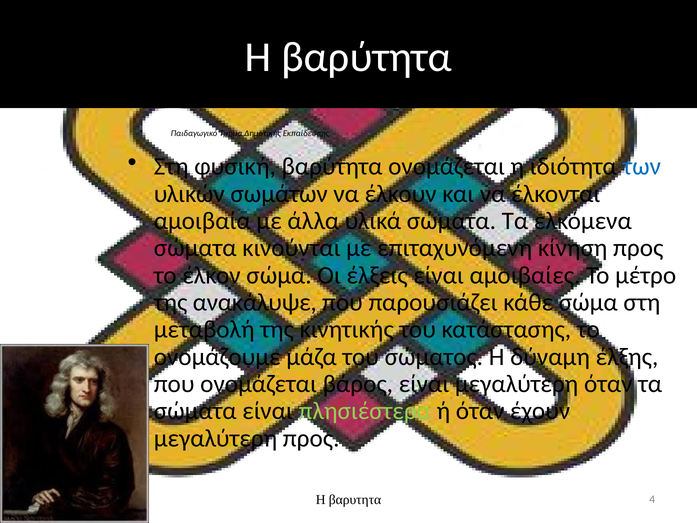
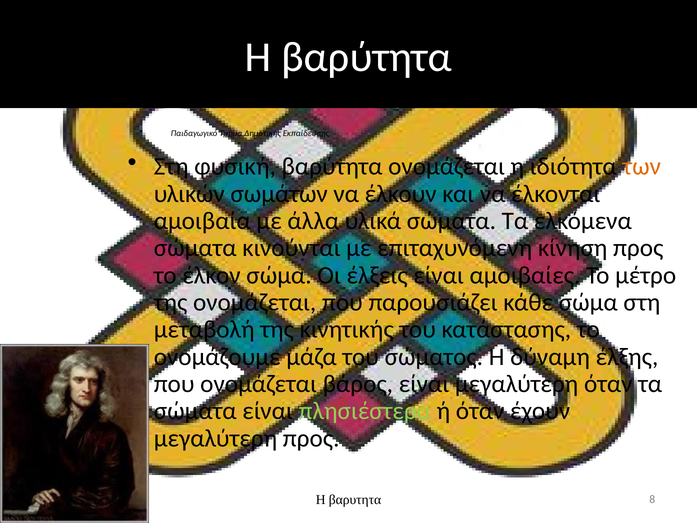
των colour: blue -> orange
της ανακάλυψε: ανακάλυψε -> ονομάζεται
4: 4 -> 8
